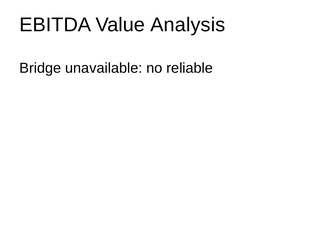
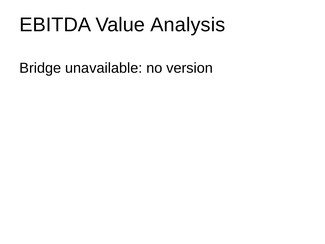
reliable: reliable -> version
